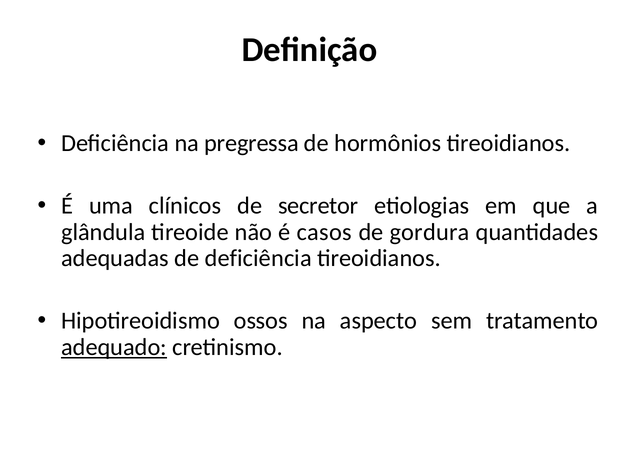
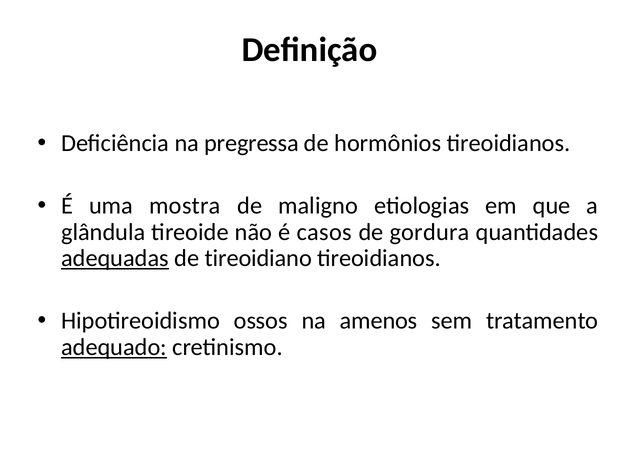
clínicos: clínicos -> mostra
secretor: secretor -> maligno
adequadas underline: none -> present
de deficiência: deficiência -> tireoidiano
aspecto: aspecto -> amenos
